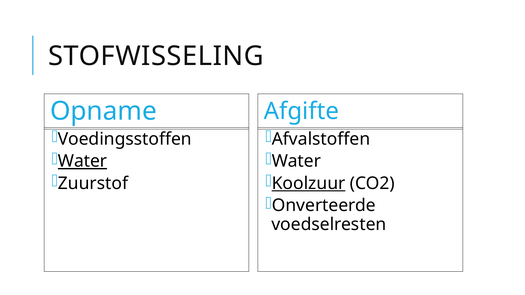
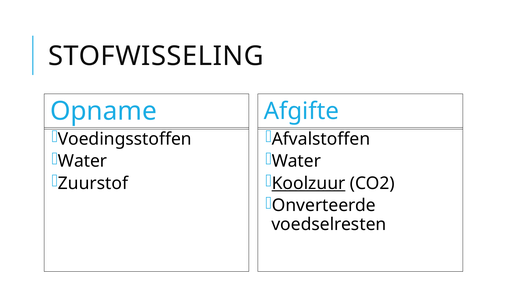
Water at (83, 161) underline: present -> none
